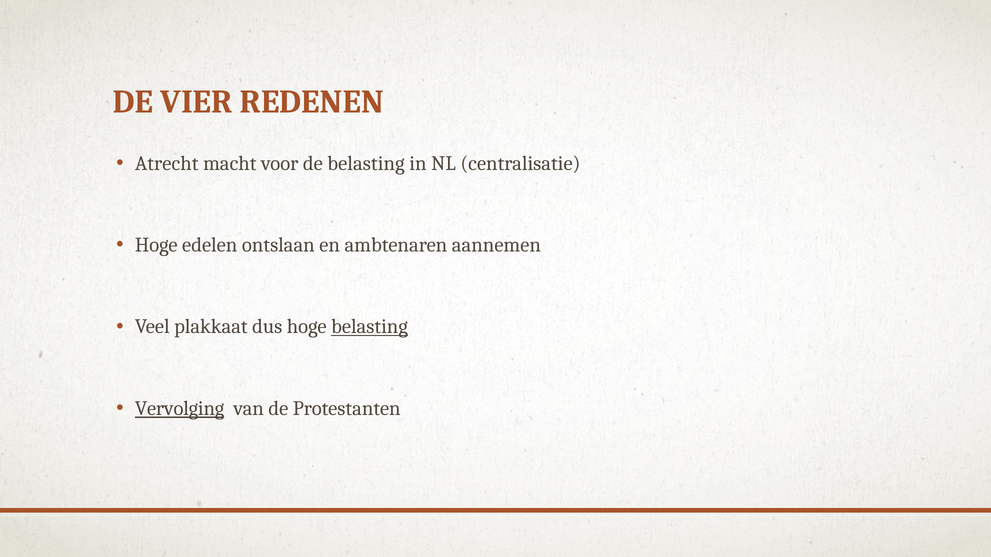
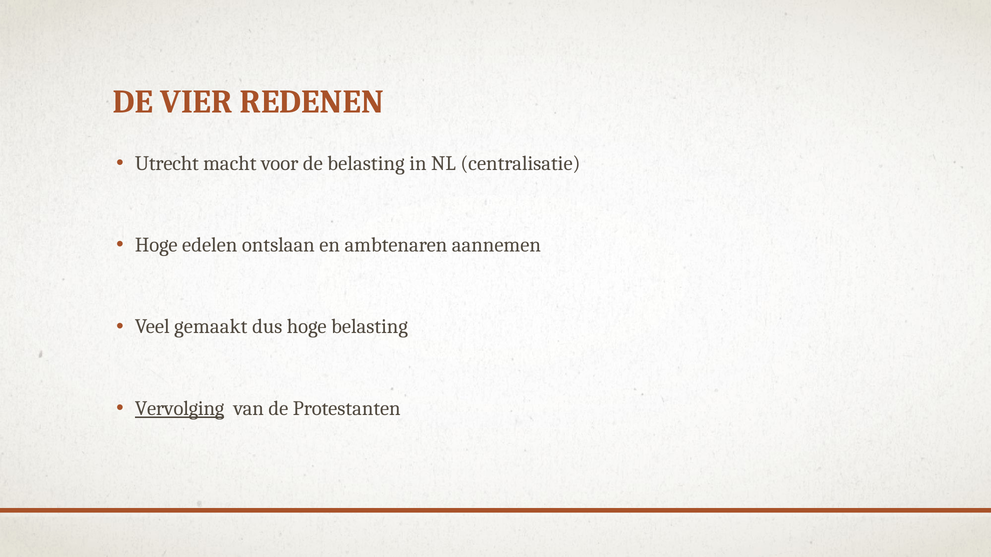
Atrecht: Atrecht -> Utrecht
plakkaat: plakkaat -> gemaakt
belasting at (370, 327) underline: present -> none
